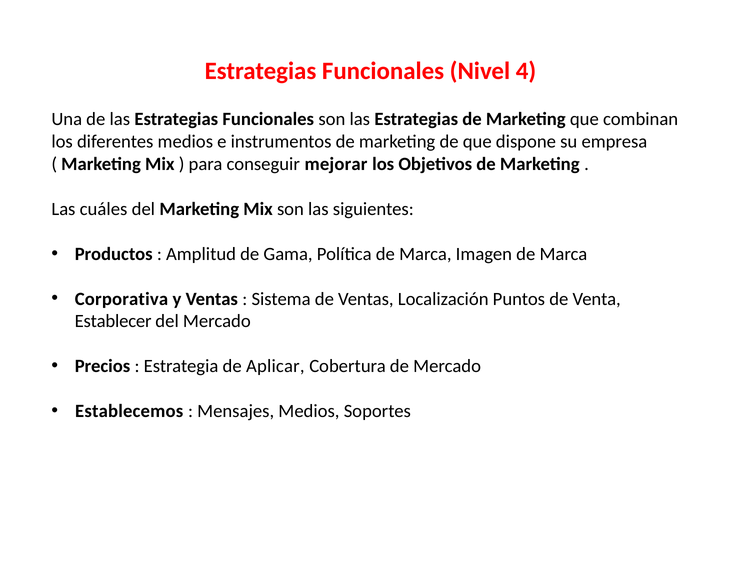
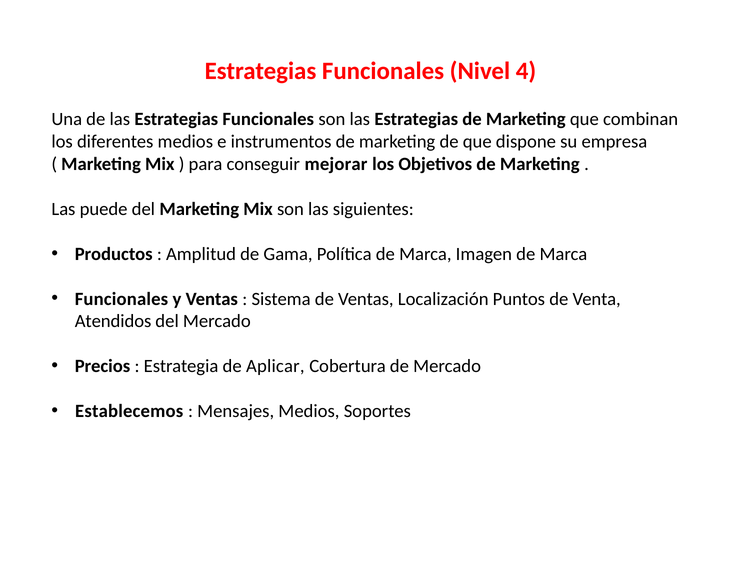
cuáles: cuáles -> puede
Corporativa at (121, 298): Corporativa -> Funcionales
Establecer: Establecer -> Atendidos
